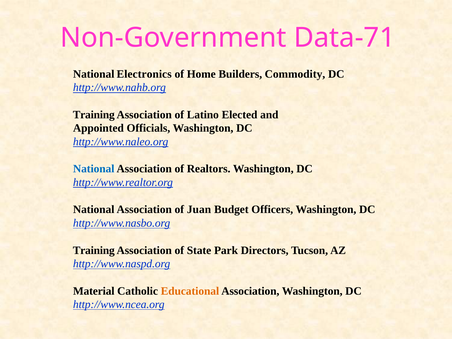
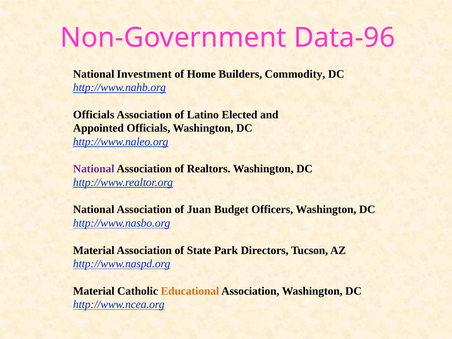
Data-71: Data-71 -> Data-96
Electronics: Electronics -> Investment
Training at (94, 115): Training -> Officials
National at (94, 169) colour: blue -> purple
Training at (94, 250): Training -> Material
